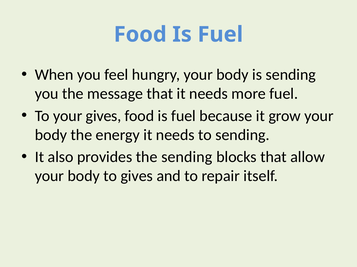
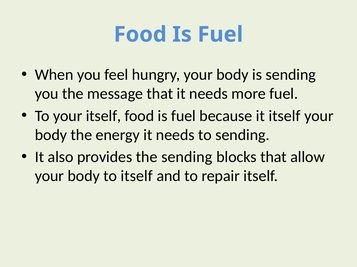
your gives: gives -> itself
it grow: grow -> itself
to gives: gives -> itself
